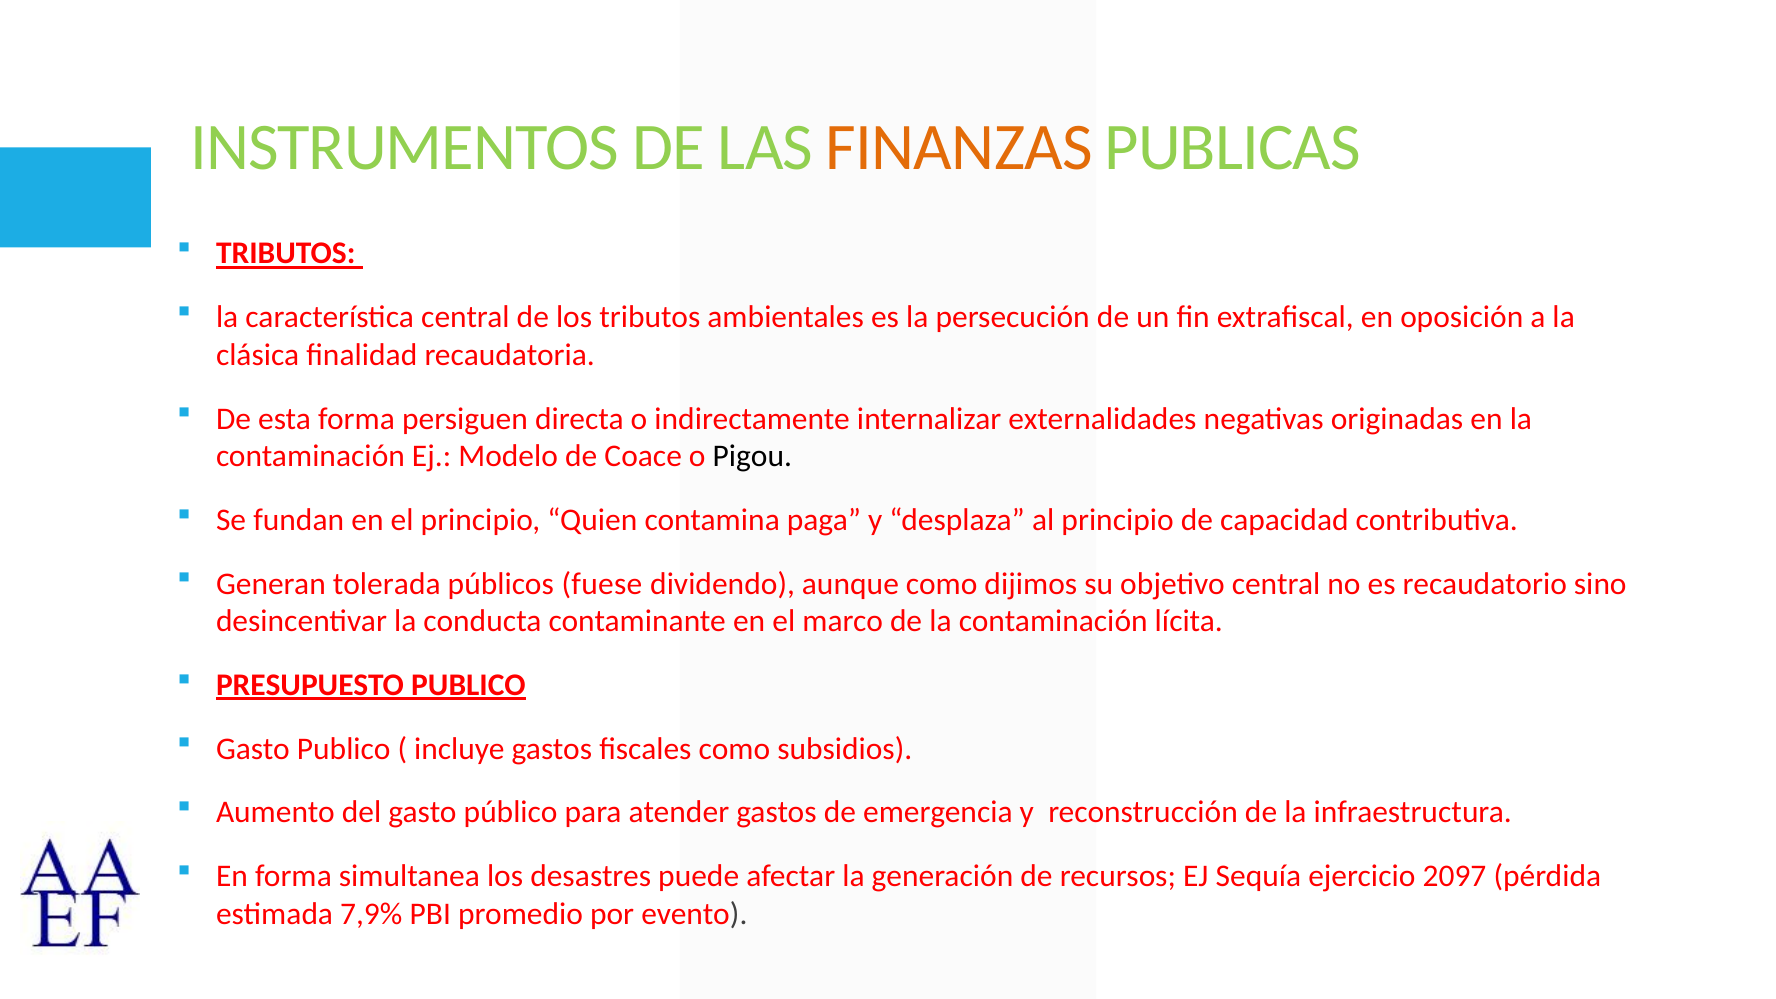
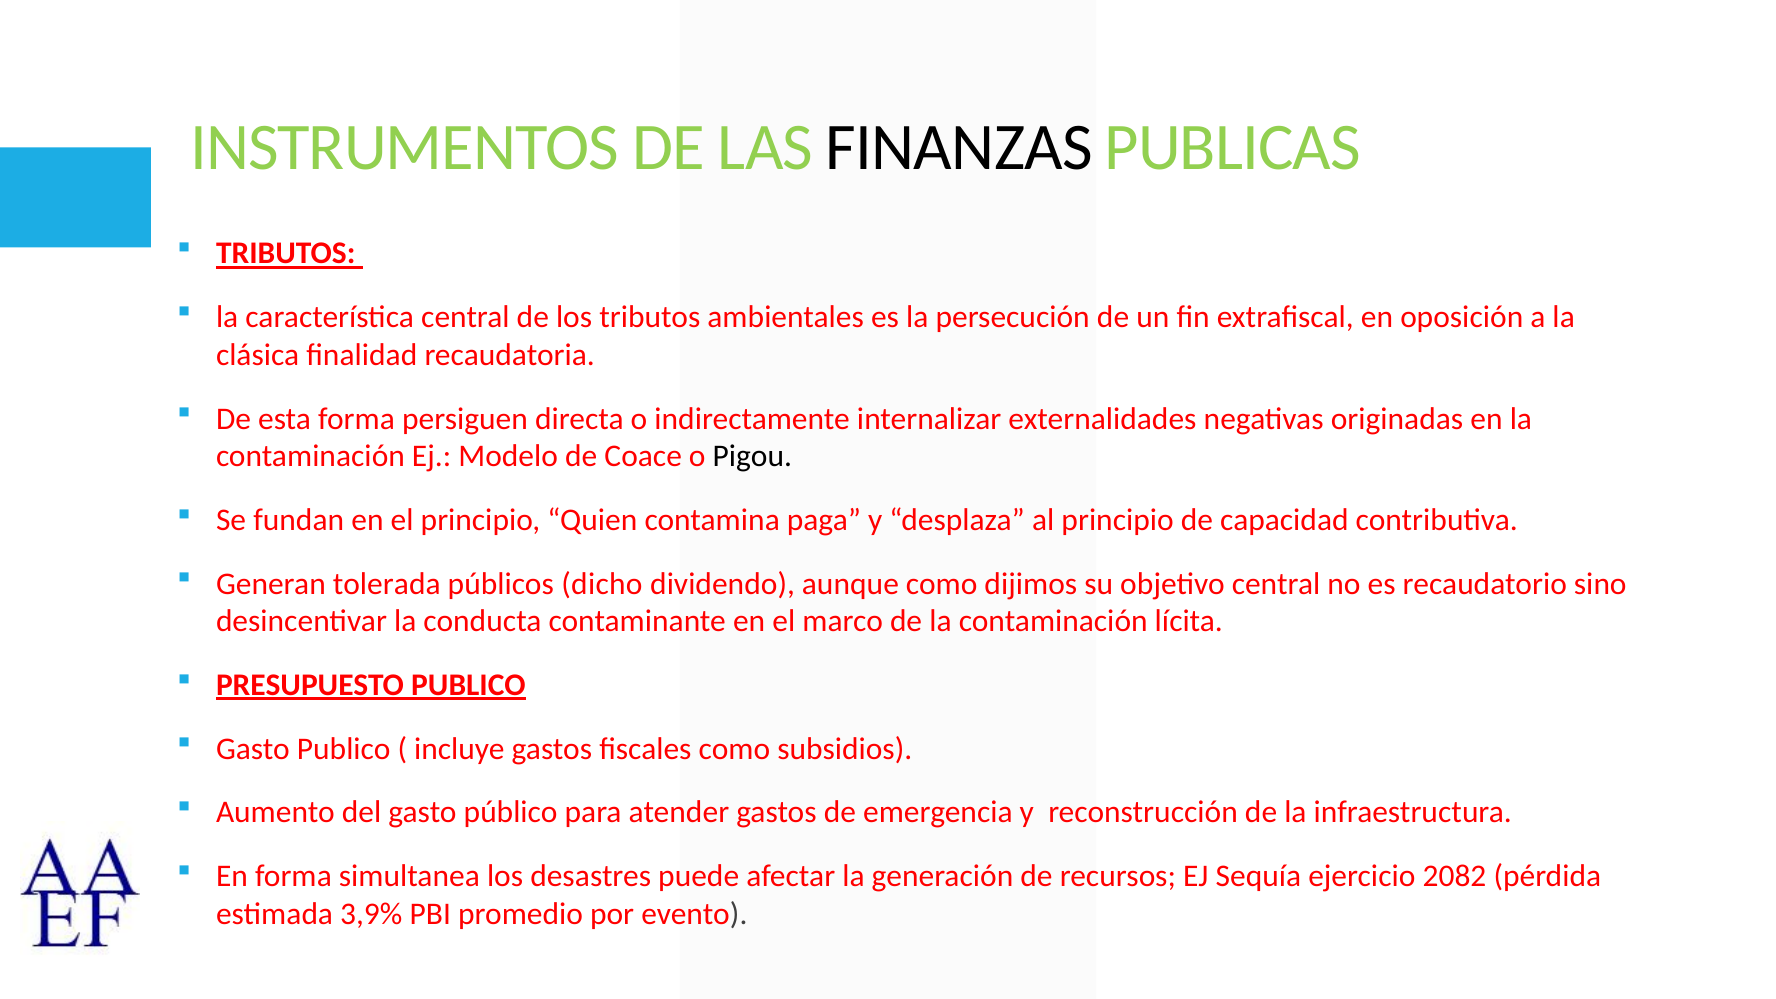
FINANZAS colour: orange -> black
fuese: fuese -> dicho
2097: 2097 -> 2082
7,9%: 7,9% -> 3,9%
